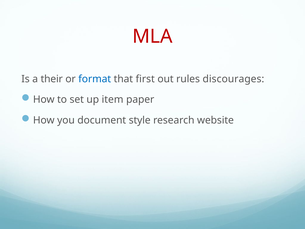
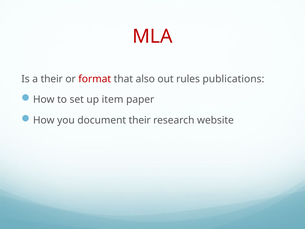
format colour: blue -> red
first: first -> also
discourages: discourages -> publications
document style: style -> their
